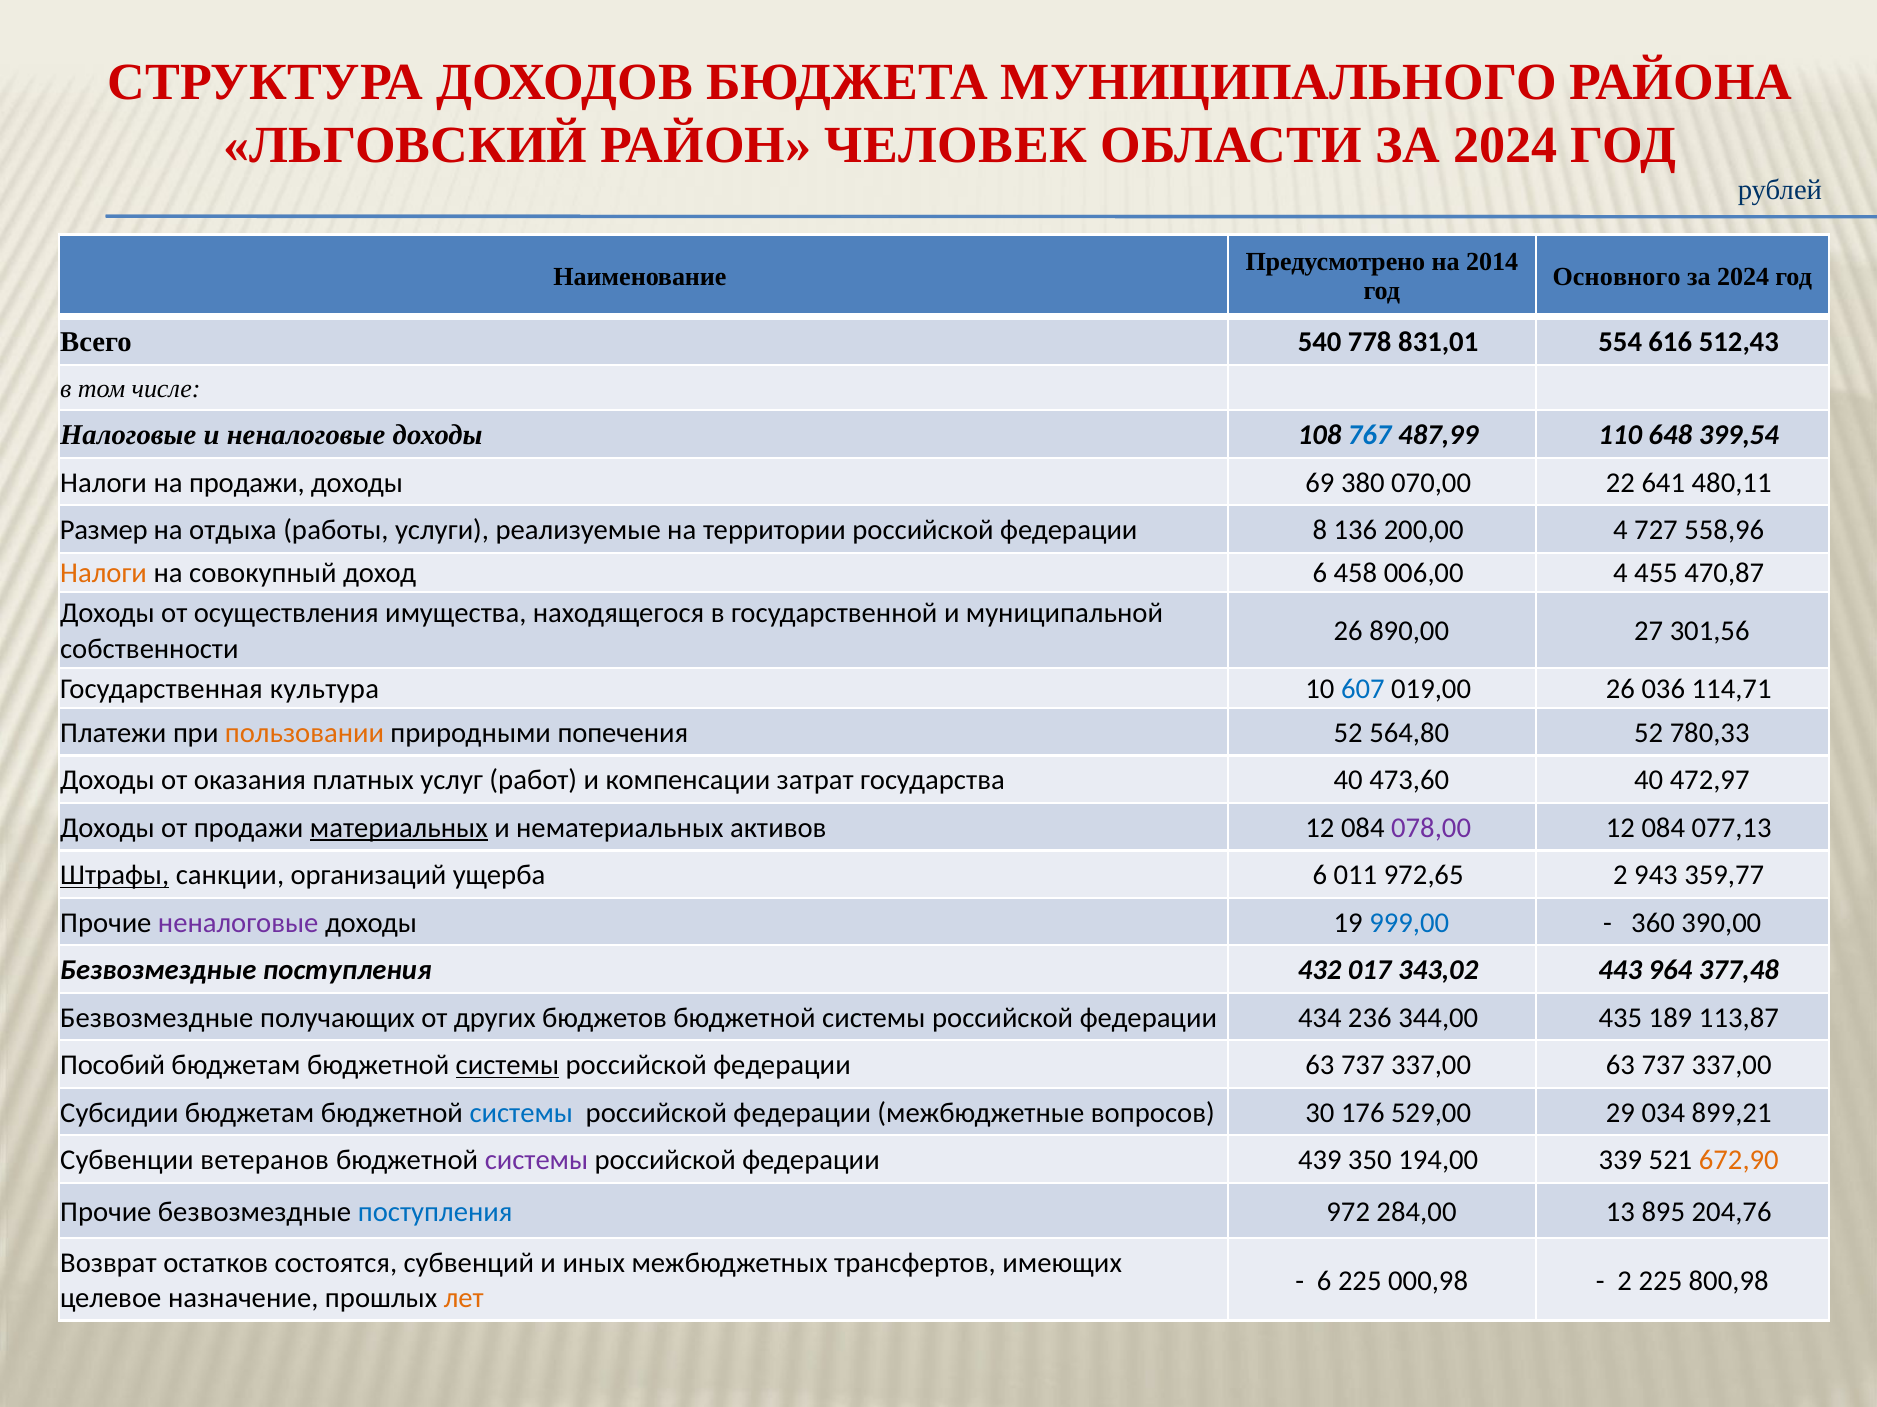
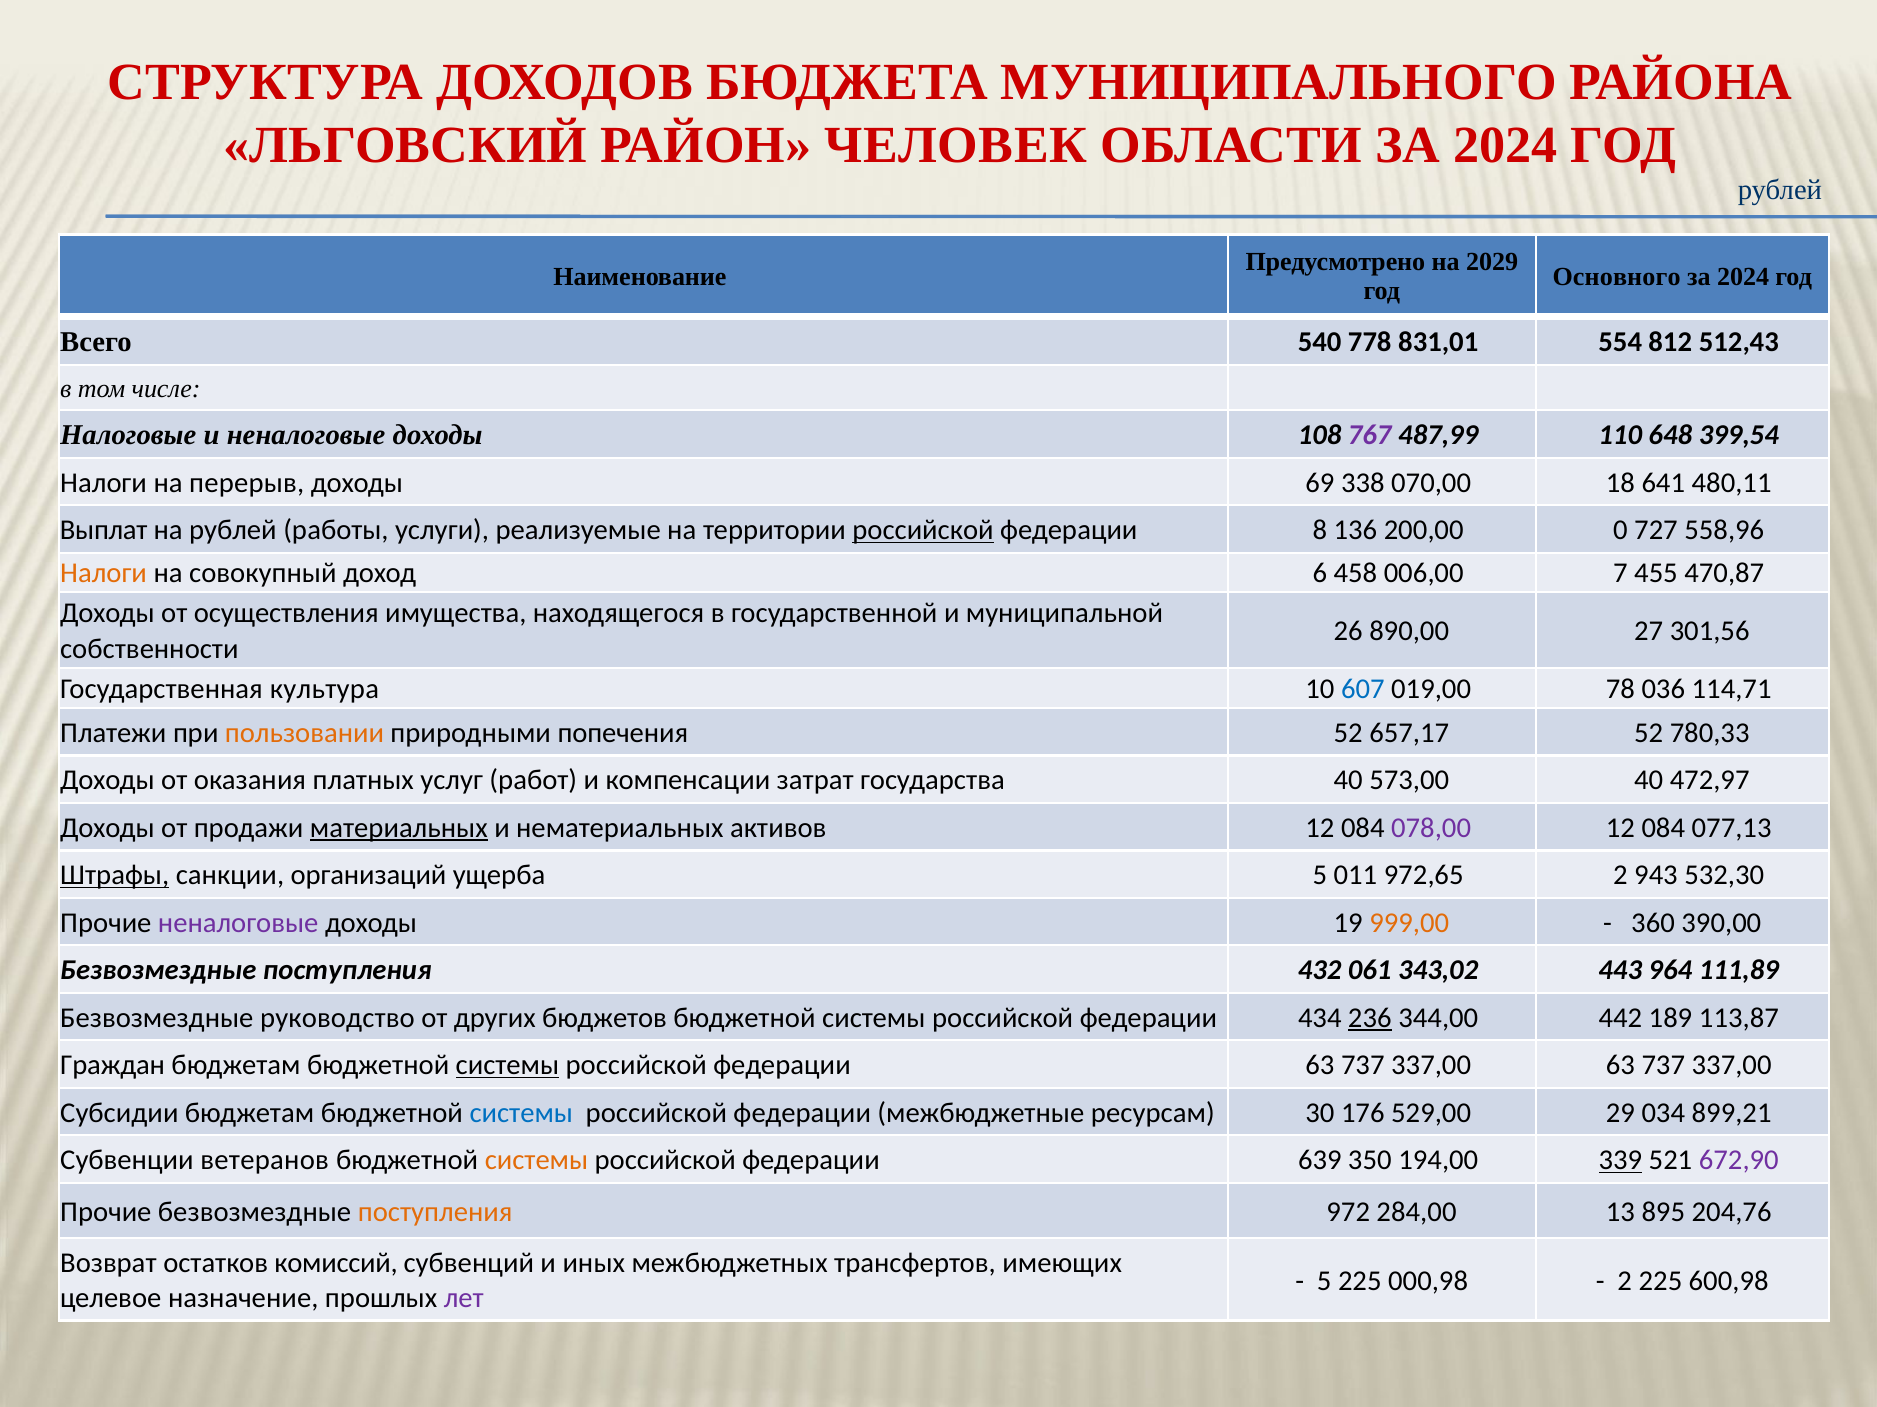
2014: 2014 -> 2029
616: 616 -> 812
767 colour: blue -> purple
на продажи: продажи -> перерыв
380: 380 -> 338
22: 22 -> 18
Размер: Размер -> Выплат
на отдыха: отдыха -> рублей
российской at (923, 530) underline: none -> present
200,00 4: 4 -> 0
006,00 4: 4 -> 7
019,00 26: 26 -> 78
564,80: 564,80 -> 657,17
473,60: 473,60 -> 573,00
ущерба 6: 6 -> 5
359,77: 359,77 -> 532,30
999,00 colour: blue -> orange
017: 017 -> 061
377,48: 377,48 -> 111,89
получающих: получающих -> руководство
236 underline: none -> present
435: 435 -> 442
Пособий: Пособий -> Граждан
вопросов: вопросов -> ресурсам
системы at (536, 1161) colour: purple -> orange
439: 439 -> 639
339 underline: none -> present
672,90 colour: orange -> purple
поступления at (435, 1212) colour: blue -> orange
состоятся: состоятся -> комиссий
6 at (1324, 1281): 6 -> 5
800,98: 800,98 -> 600,98
лет colour: orange -> purple
